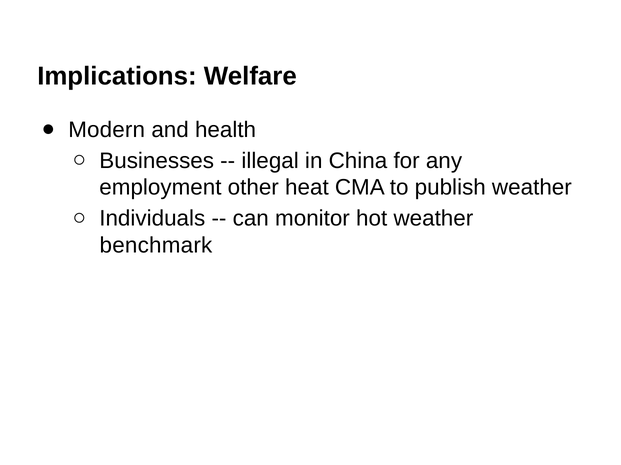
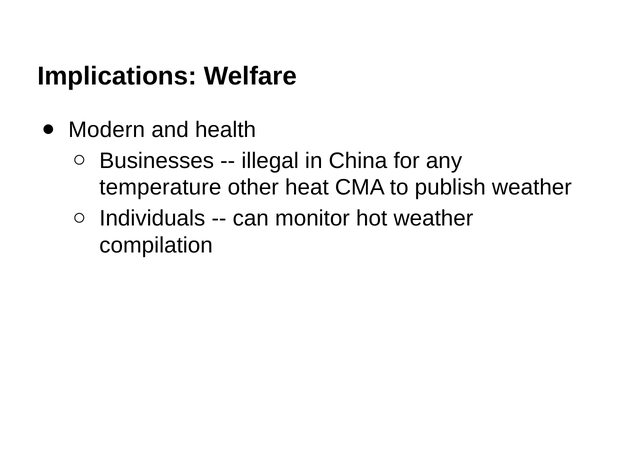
employment: employment -> temperature
benchmark: benchmark -> compilation
